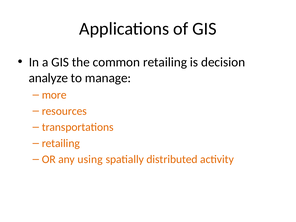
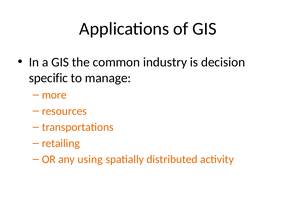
common retailing: retailing -> industry
analyze: analyze -> specific
